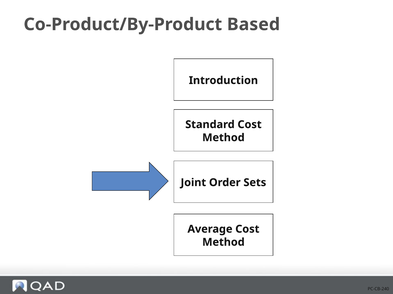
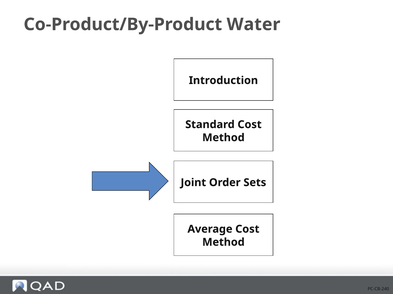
Based: Based -> Water
